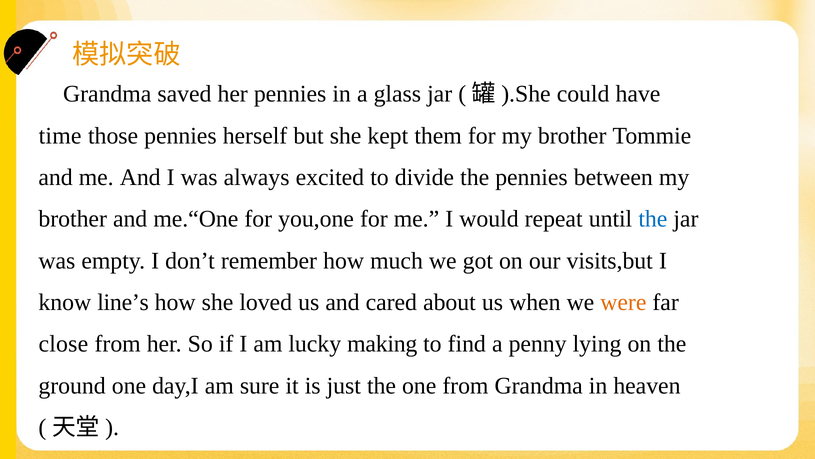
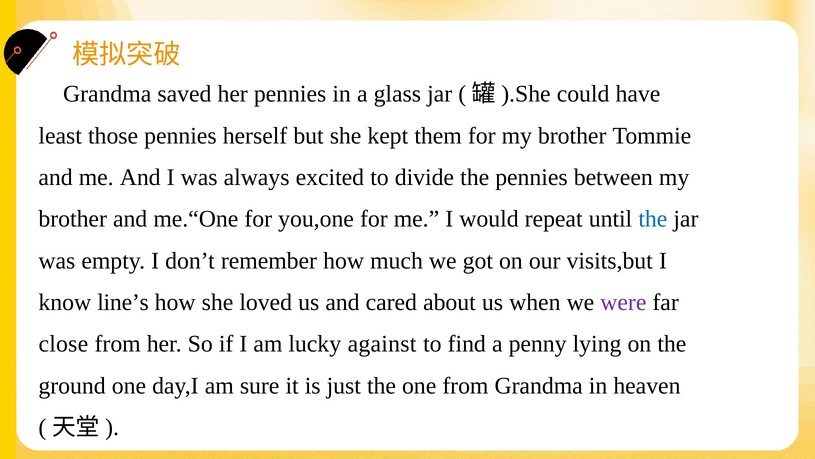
time: time -> least
were colour: orange -> purple
making: making -> against
